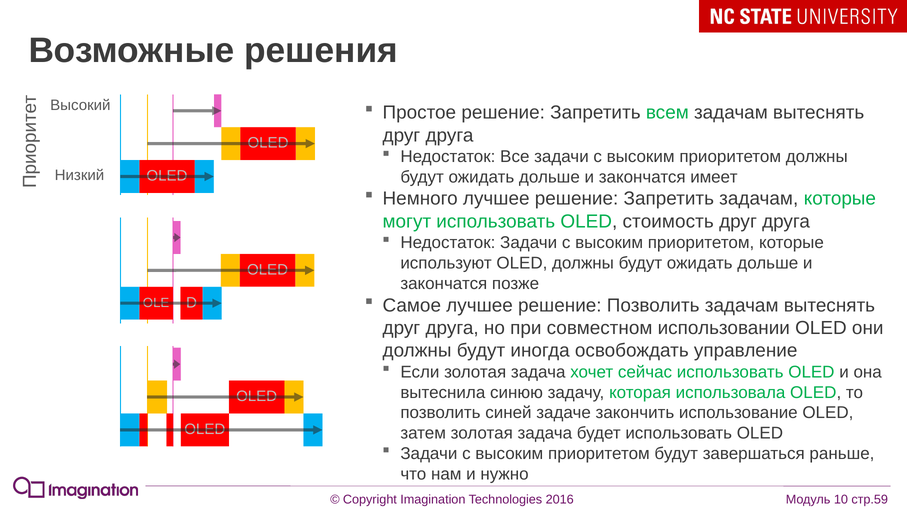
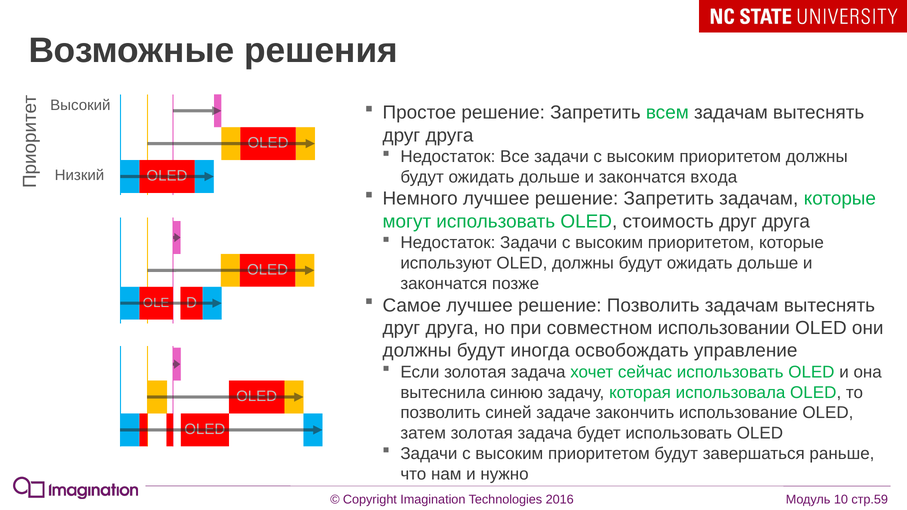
имеет: имеет -> входа
